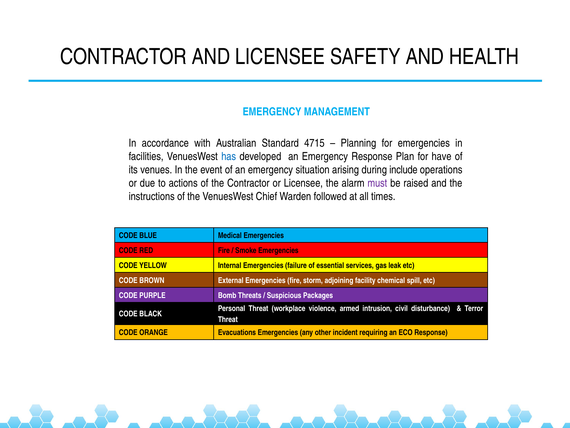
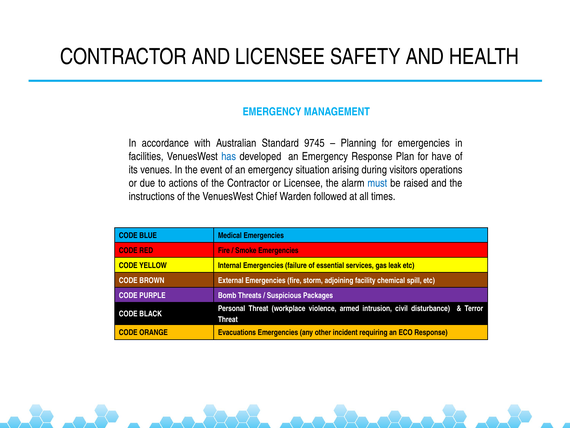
4715: 4715 -> 9745
include: include -> visitors
must colour: purple -> blue
